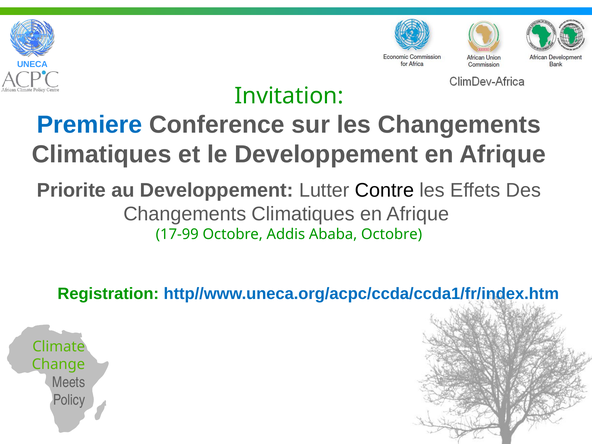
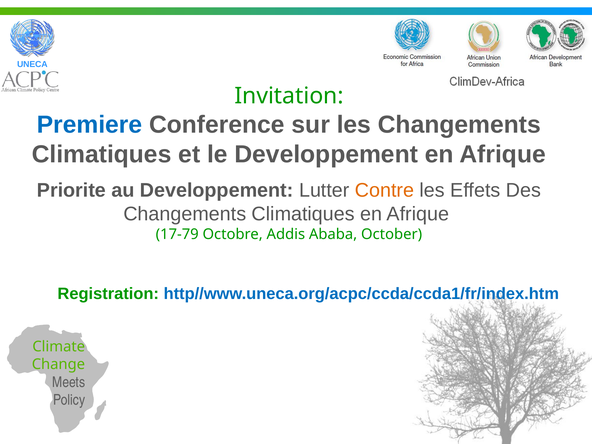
Contre colour: black -> orange
17-99: 17-99 -> 17-79
Ababa Octobre: Octobre -> October
